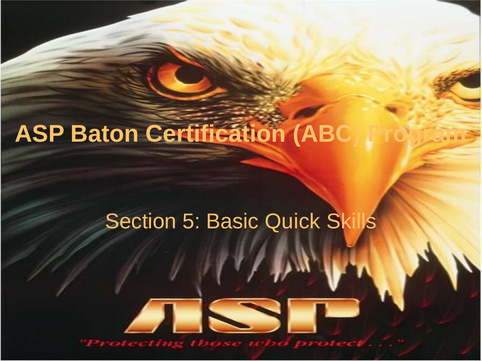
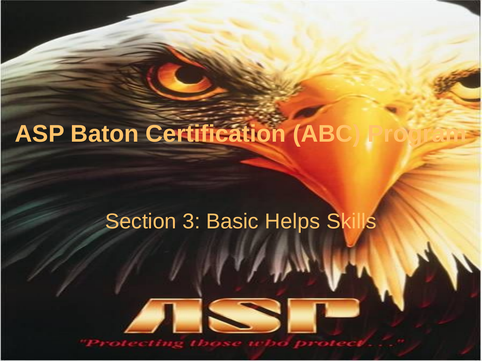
5: 5 -> 3
Quick: Quick -> Helps
